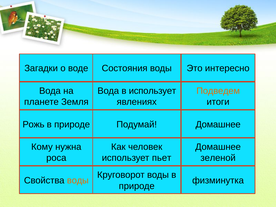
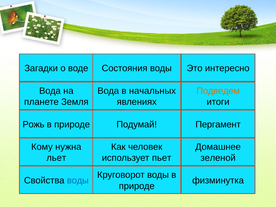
в использует: использует -> начальных
Домашнее at (218, 124): Домашнее -> Пергамент
роса: роса -> льет
воды at (78, 180) colour: orange -> blue
